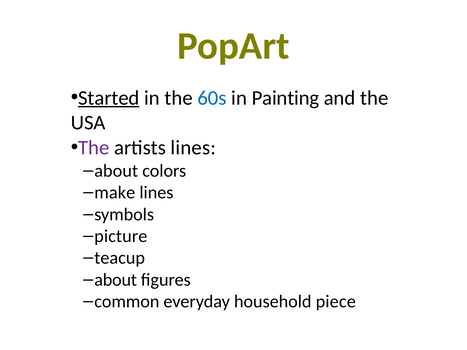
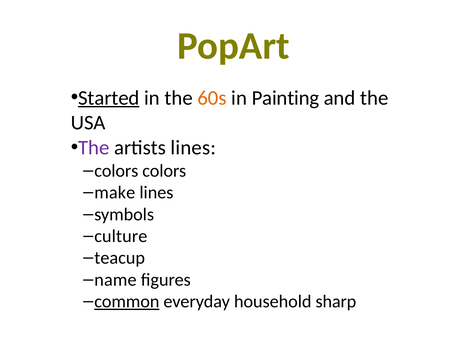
60s colour: blue -> orange
about at (116, 171): about -> colors
picture: picture -> culture
about at (116, 280): about -> name
common underline: none -> present
piece: piece -> sharp
